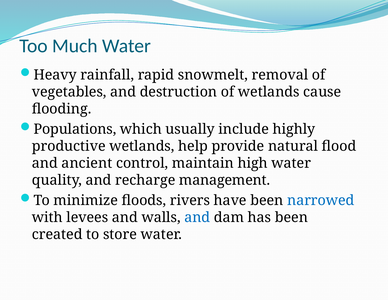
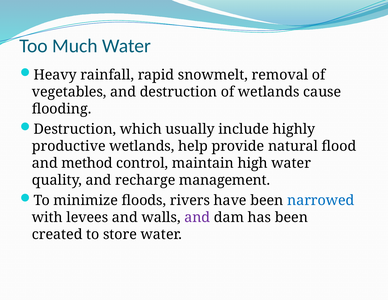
Populations at (75, 129): Populations -> Destruction
ancient: ancient -> method
and at (197, 217) colour: blue -> purple
